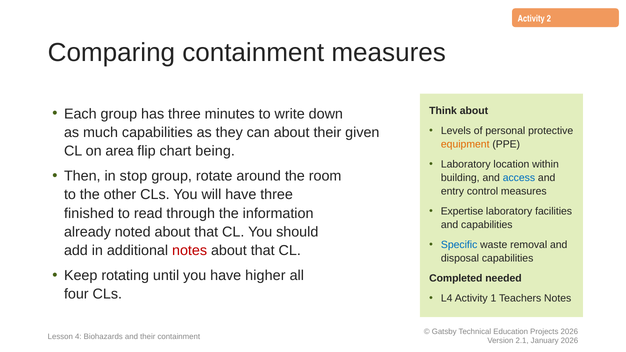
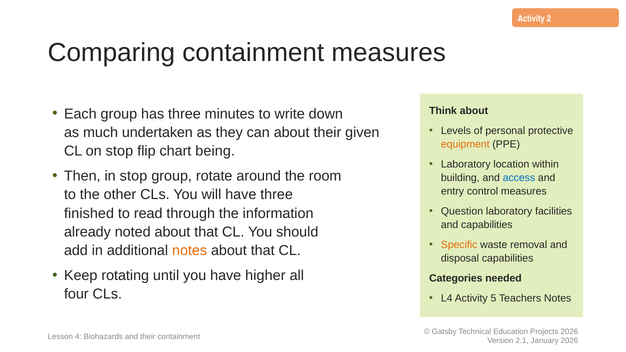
much capabilities: capabilities -> undertaken
on area: area -> stop
Expertise: Expertise -> Question
Specific colour: blue -> orange
notes at (190, 251) colour: red -> orange
Completed: Completed -> Categories
1: 1 -> 5
